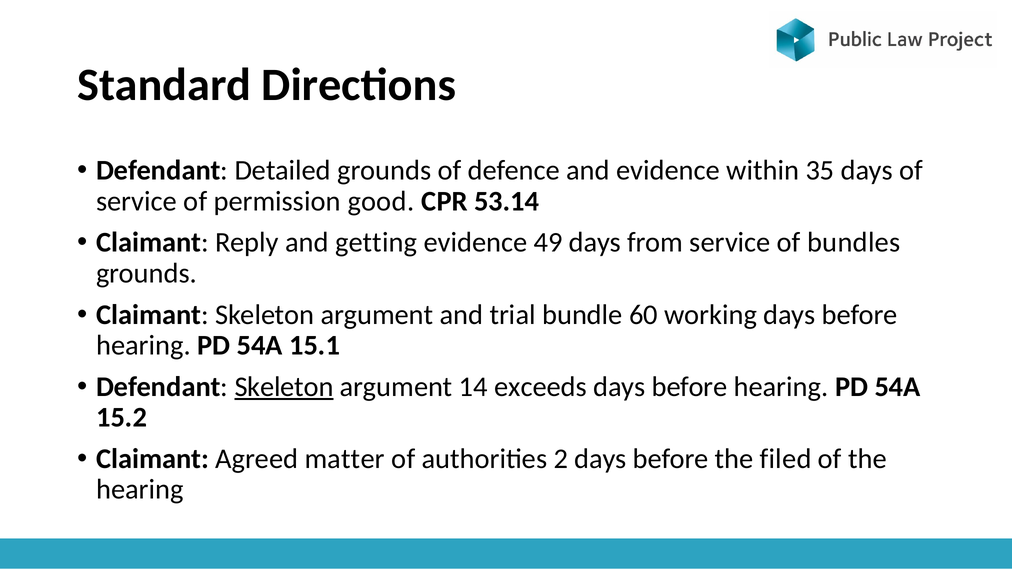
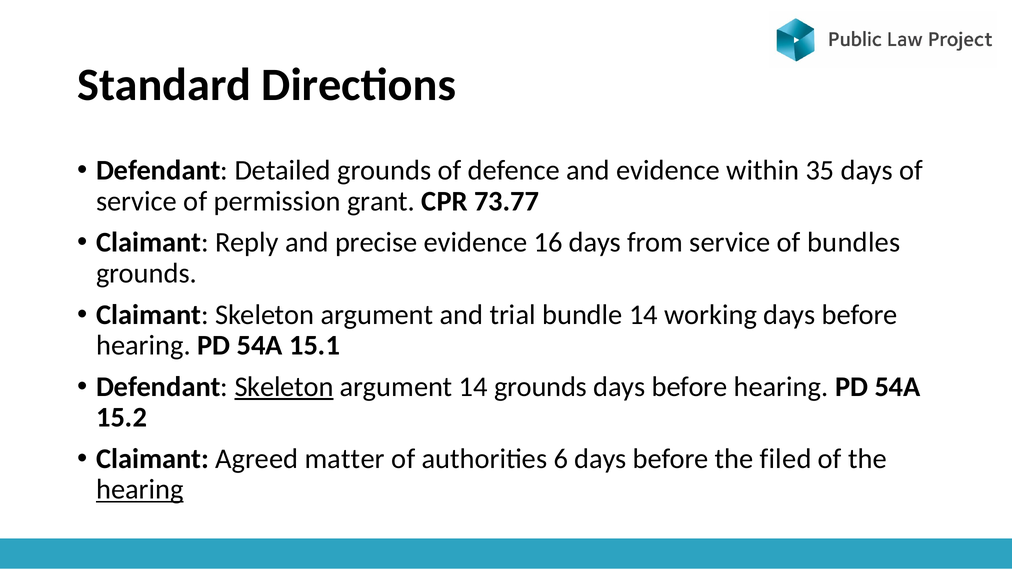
good: good -> grant
53.14: 53.14 -> 73.77
getting: getting -> precise
49: 49 -> 16
bundle 60: 60 -> 14
14 exceeds: exceeds -> grounds
2: 2 -> 6
hearing at (140, 490) underline: none -> present
